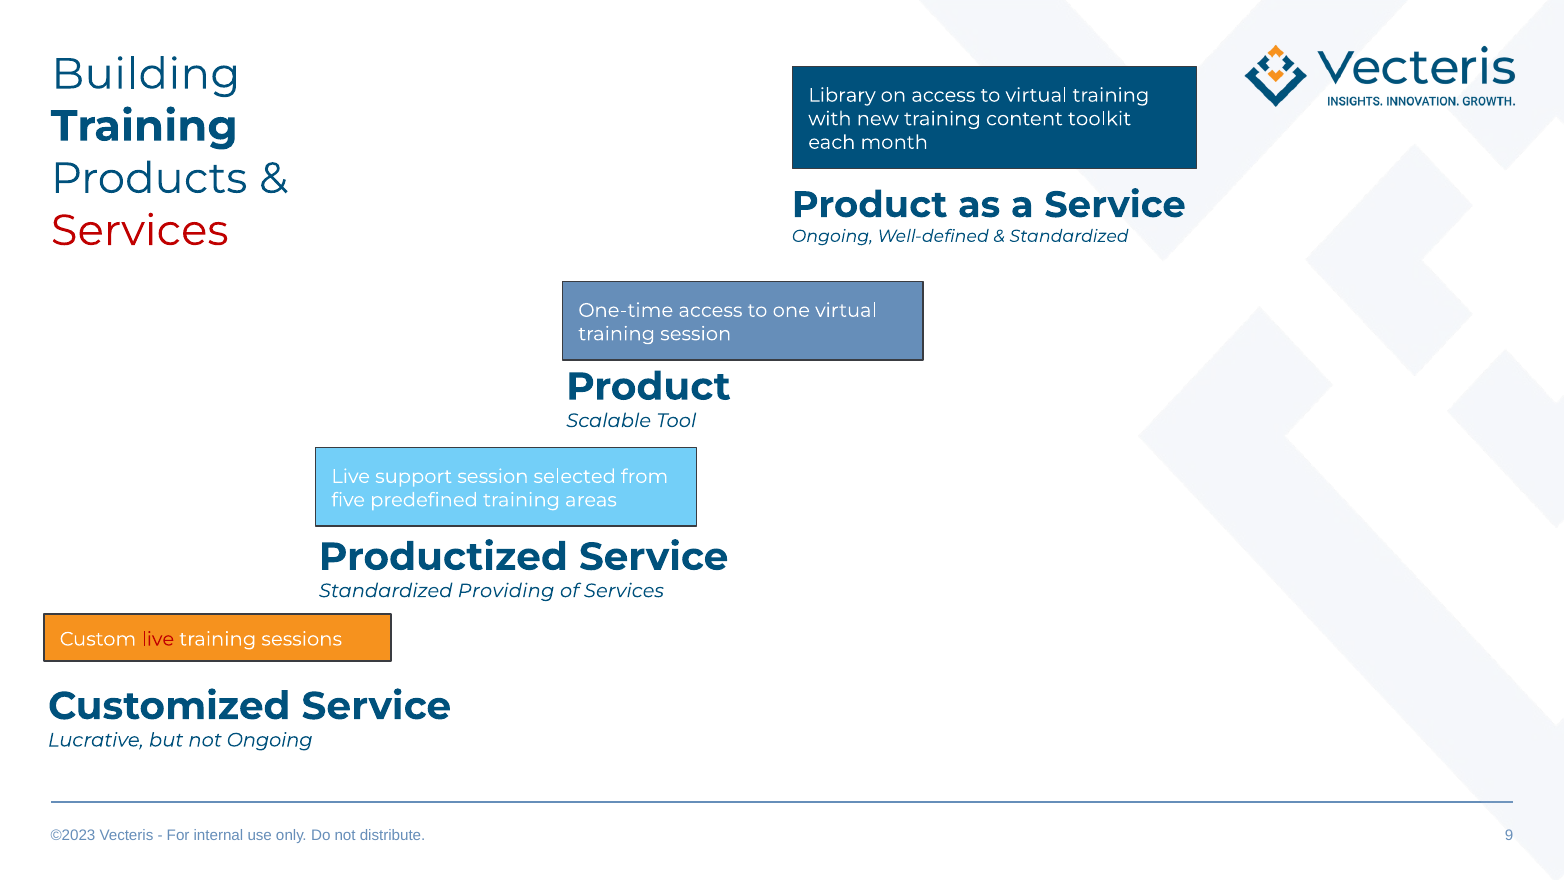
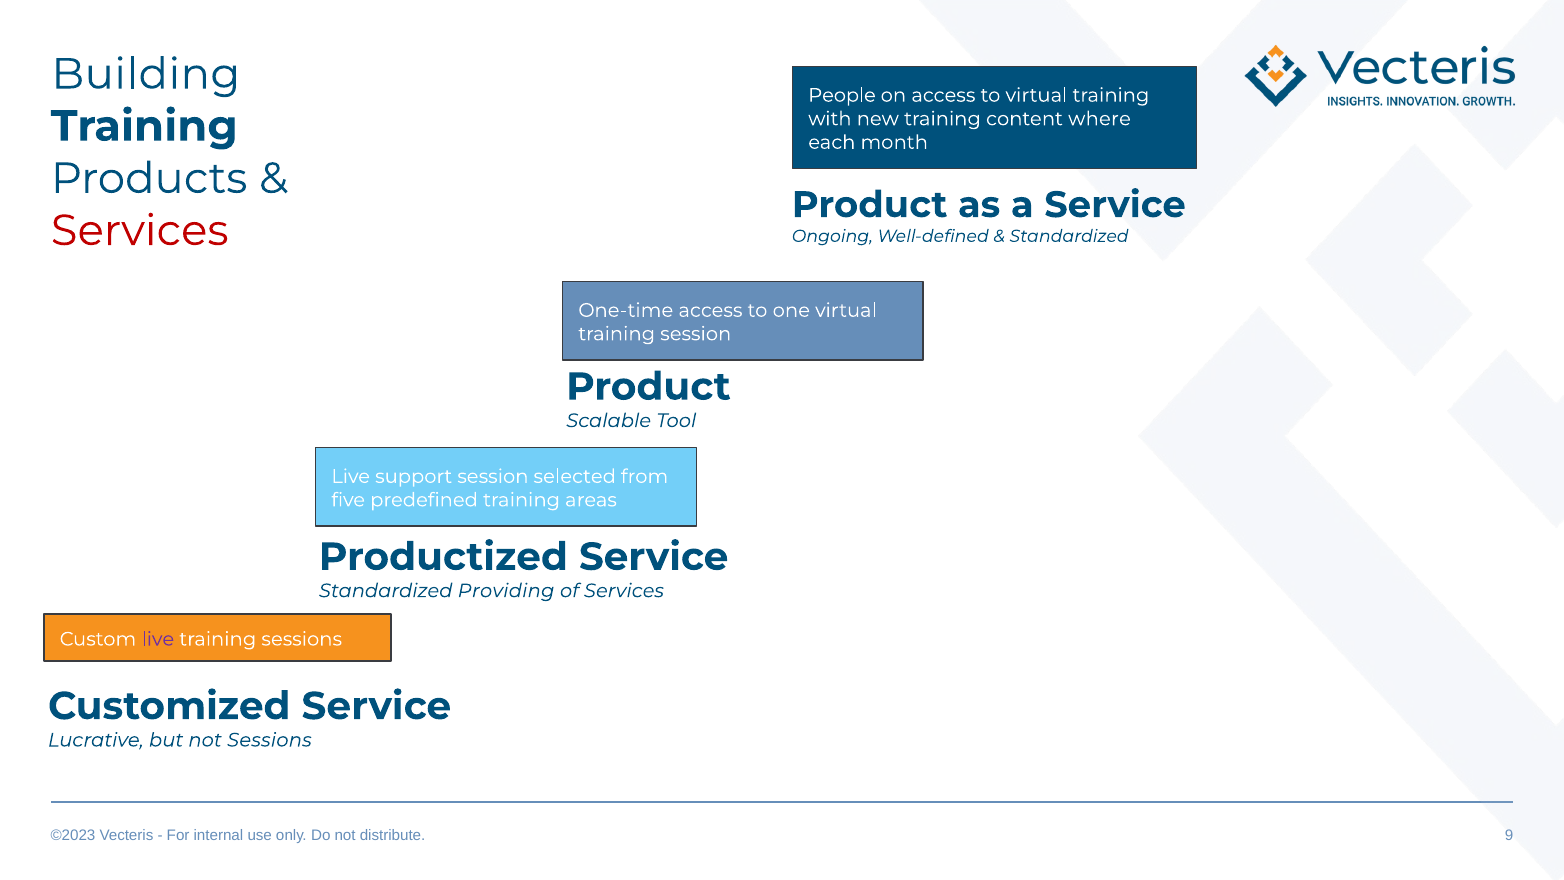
Library: Library -> People
toolkit: toolkit -> where
live at (158, 639) colour: red -> purple
not Ongoing: Ongoing -> Sessions
